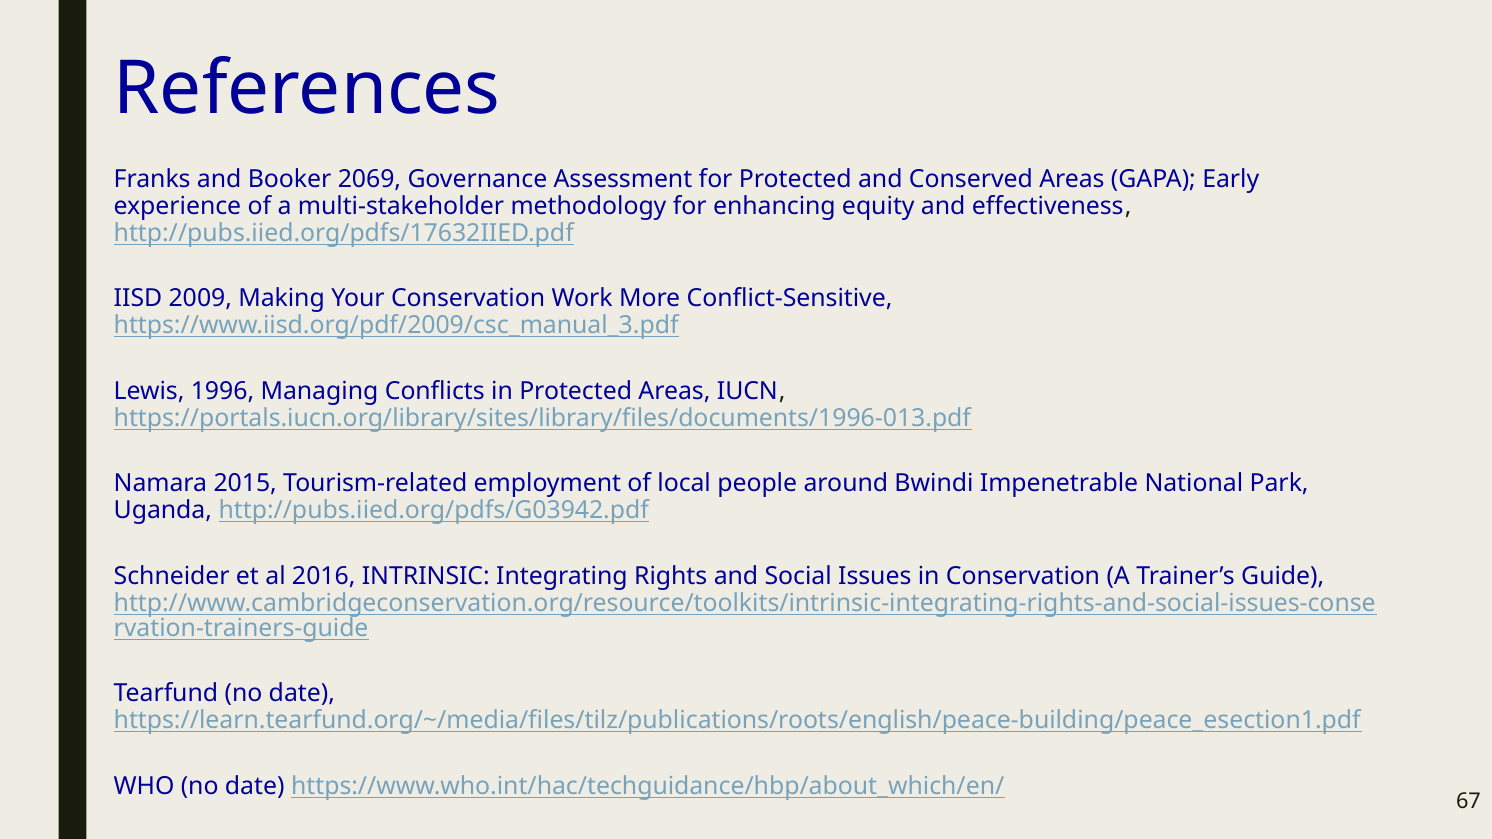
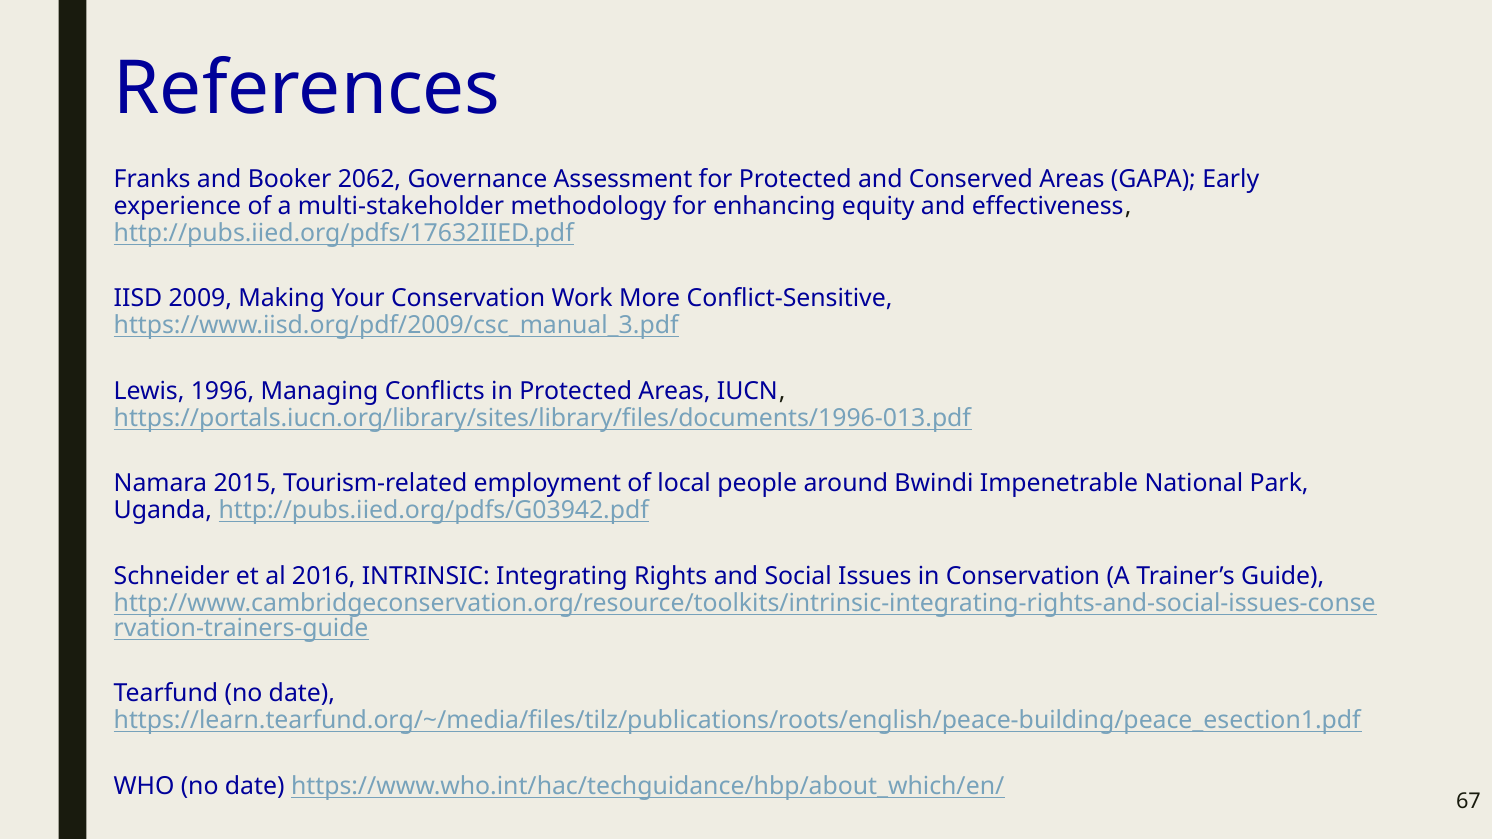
2069: 2069 -> 2062
